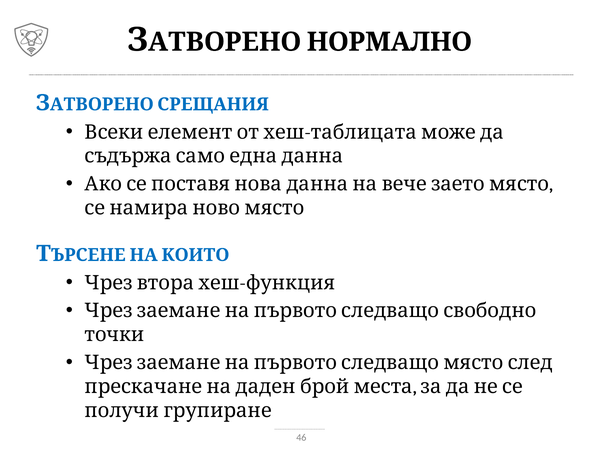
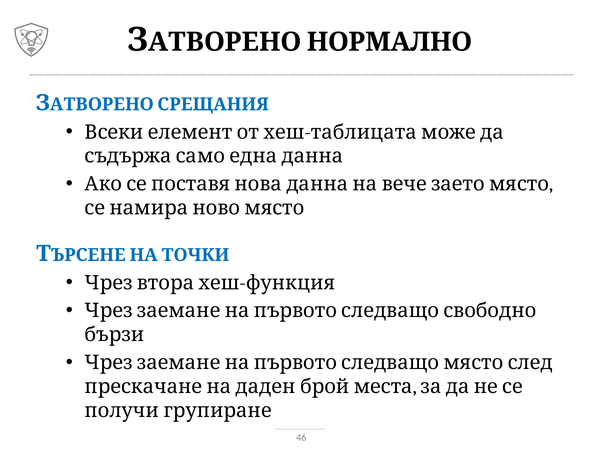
КОИТО: КОИТО -> ТОЧКИ
точки: точки -> бързи
